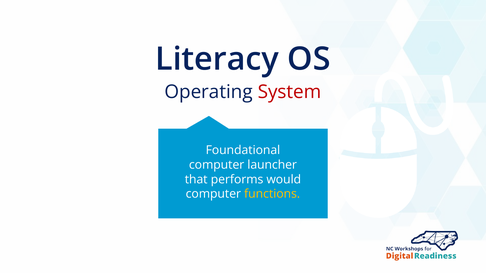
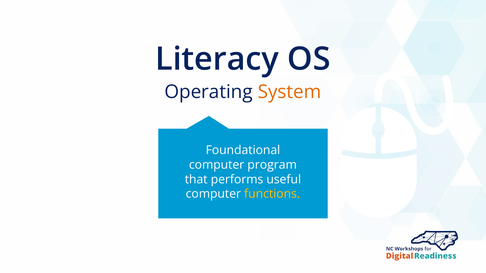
System colour: red -> orange
launcher: launcher -> program
would: would -> useful
